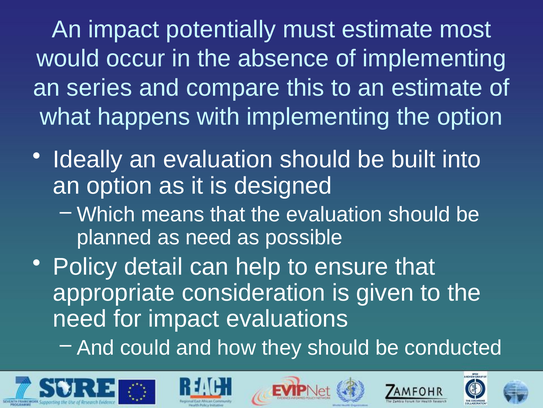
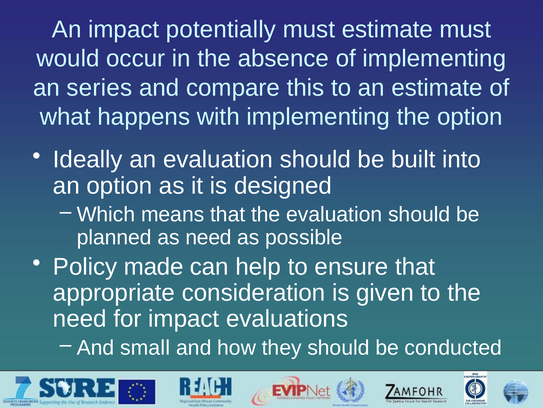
estimate most: most -> must
detail: detail -> made
could: could -> small
